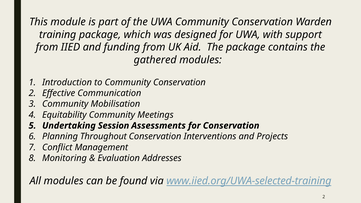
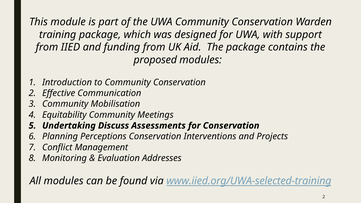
gathered: gathered -> proposed
Session: Session -> Discuss
Throughout: Throughout -> Perceptions
